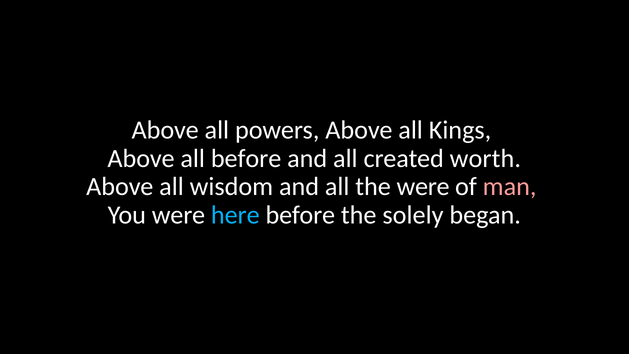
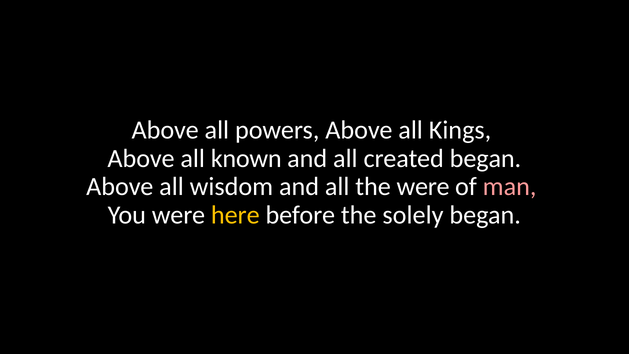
all before: before -> known
created worth: worth -> began
here colour: light blue -> yellow
